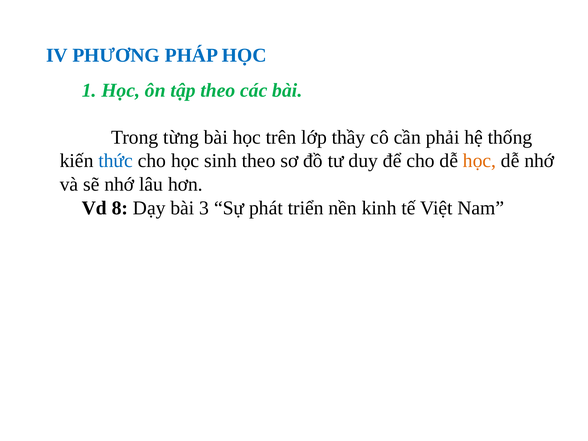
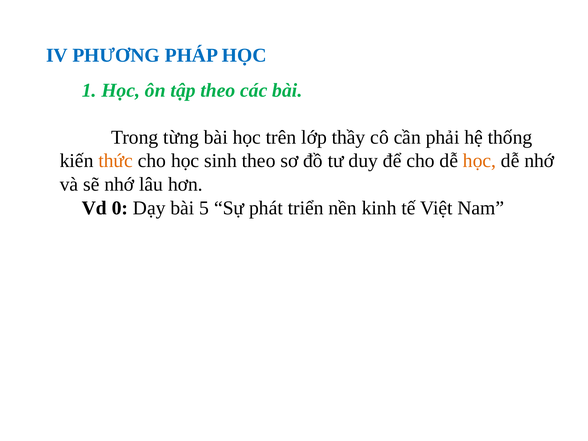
thức colour: blue -> orange
8: 8 -> 0
3: 3 -> 5
